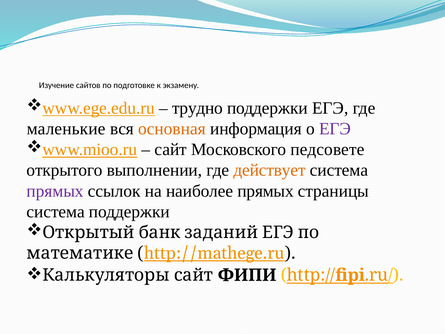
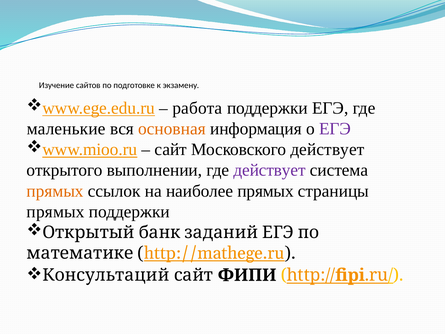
трудно: трудно -> работа
Московского педсовете: педсовете -> действует
действует at (270, 170) colour: orange -> purple
прямых at (55, 191) colour: purple -> orange
система at (56, 212): система -> прямых
Калькуляторы: Калькуляторы -> Консультаций
